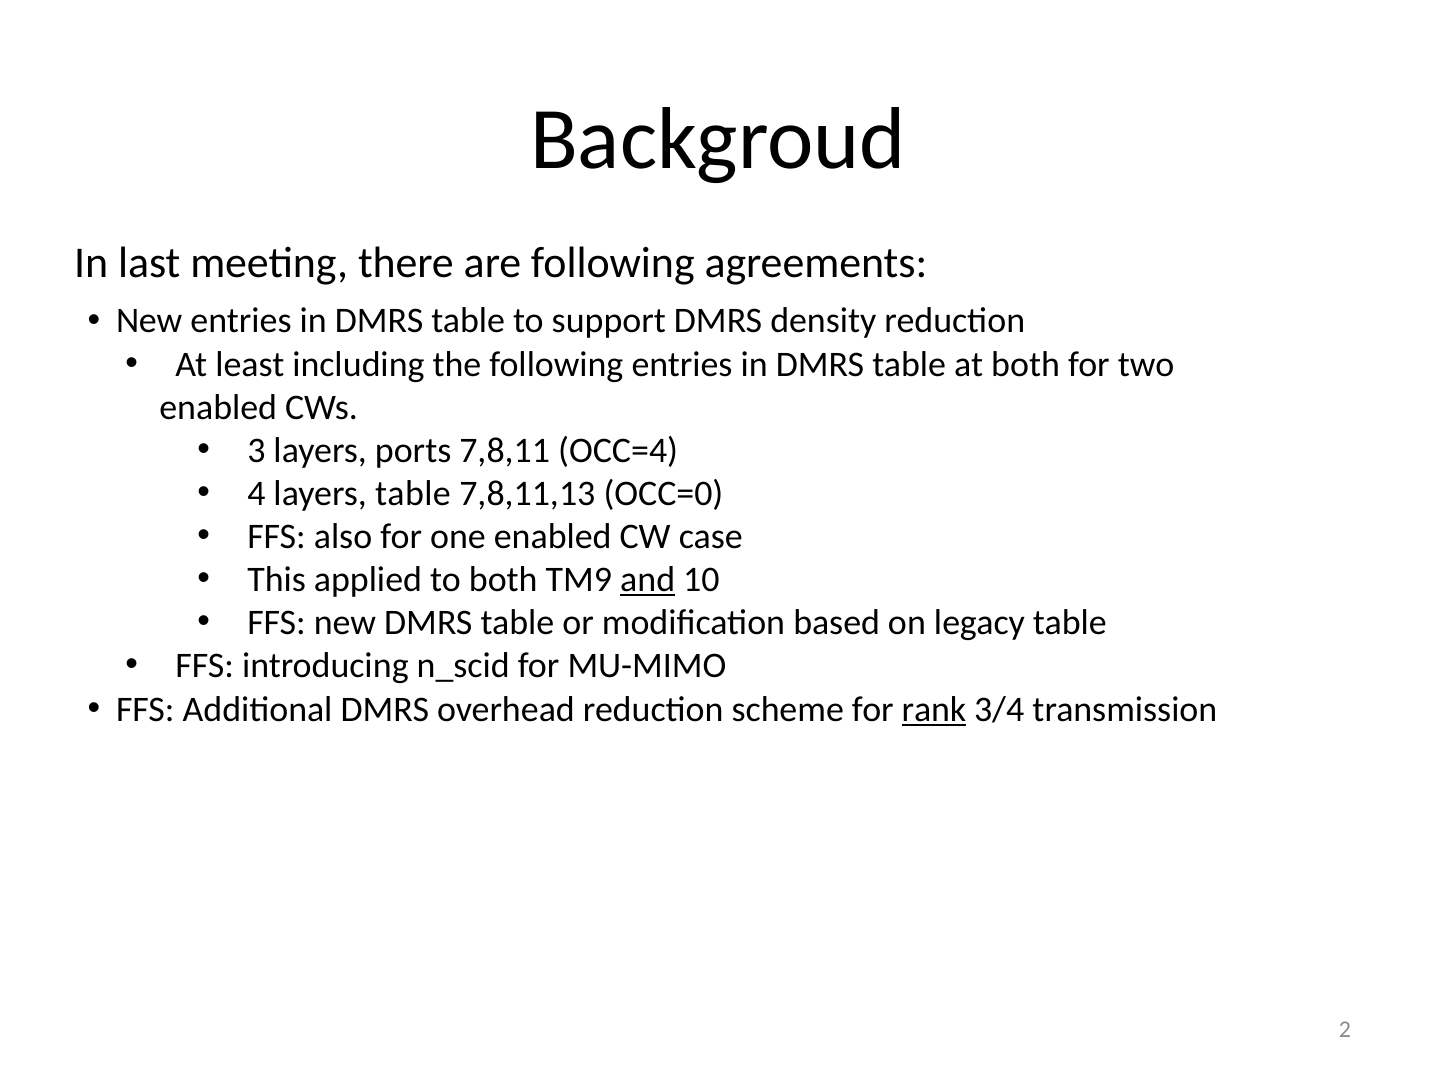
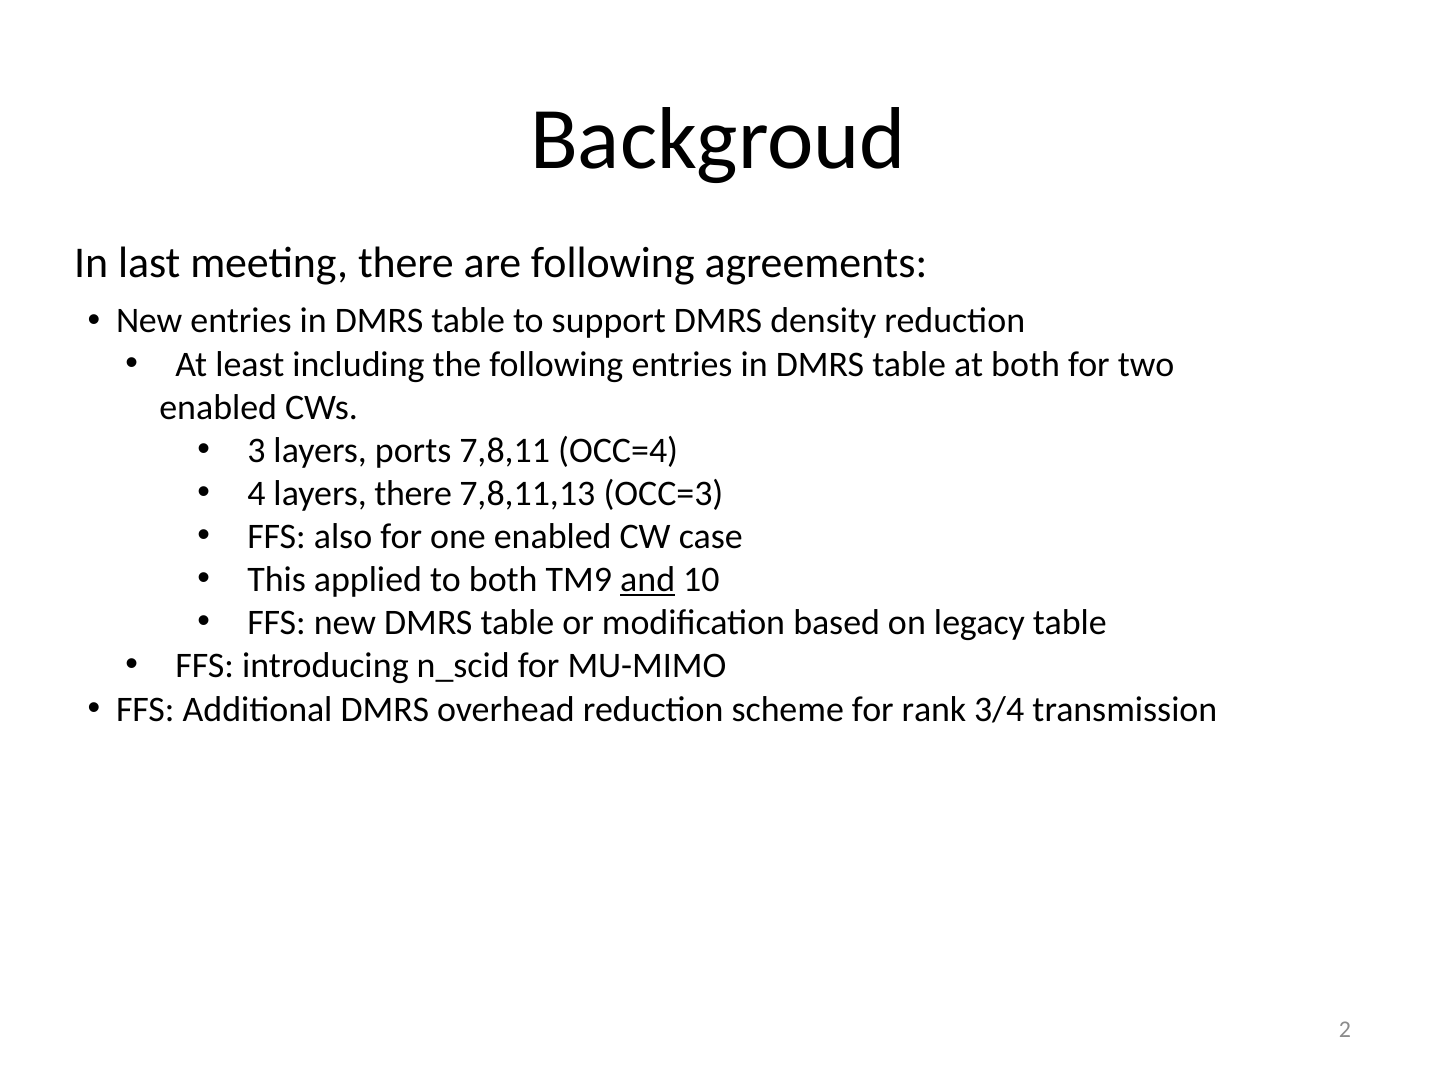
layers table: table -> there
OCC=0: OCC=0 -> OCC=3
rank underline: present -> none
